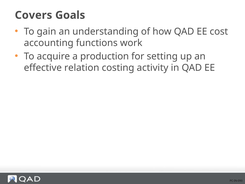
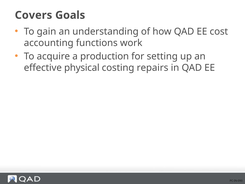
relation: relation -> physical
activity: activity -> repairs
